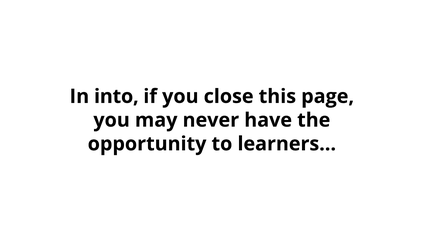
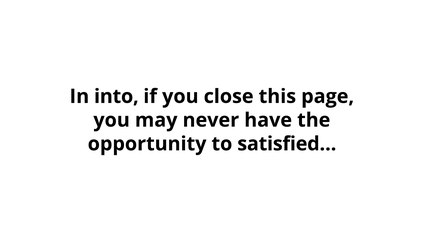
learners…: learners… -> satisfied…
